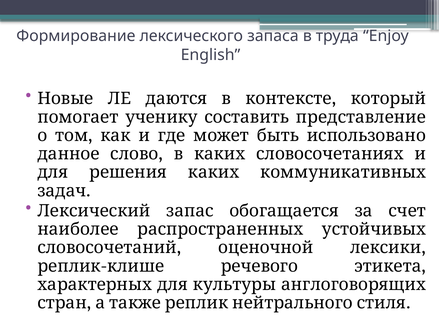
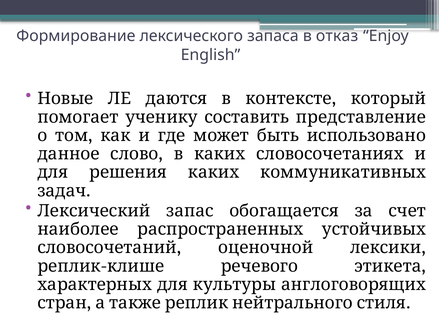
труда: труда -> отказ
